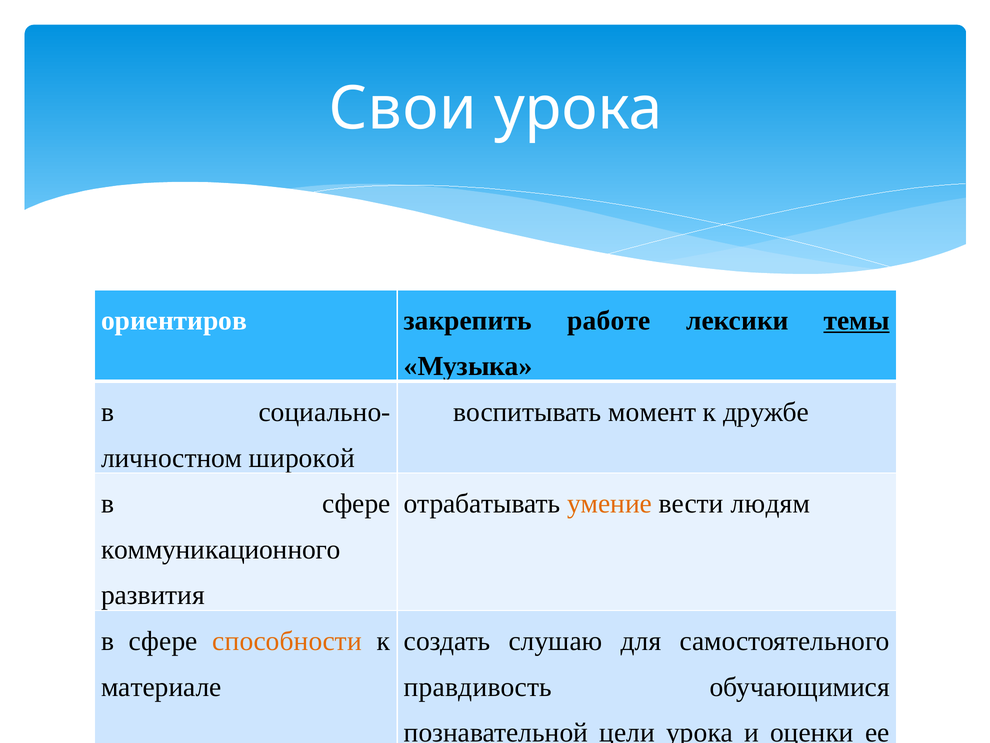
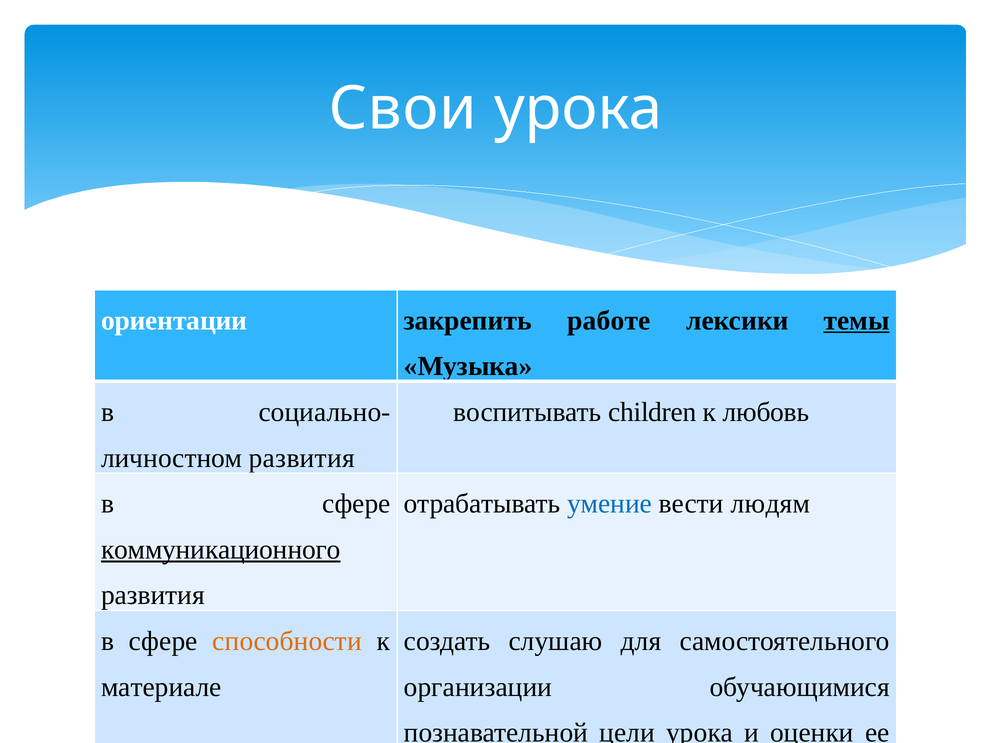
ориентиров: ориентиров -> ориентации
момент: момент -> children
дружбе: дружбе -> любовь
широкой at (302, 458): широкой -> развития
умение colour: orange -> blue
коммуникационного underline: none -> present
правдивость: правдивость -> организации
